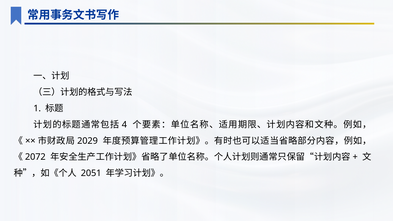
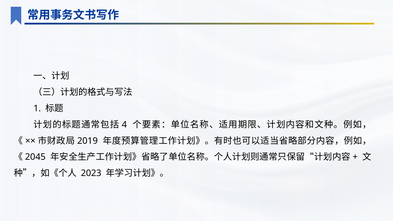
2029: 2029 -> 2019
2072: 2072 -> 2045
2051: 2051 -> 2023
